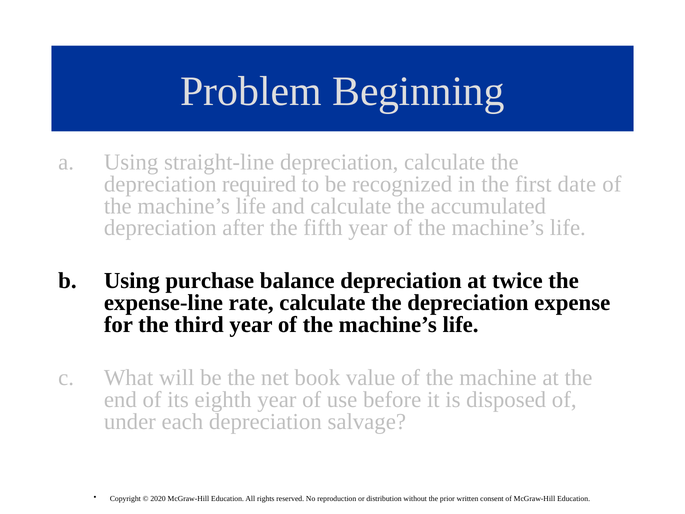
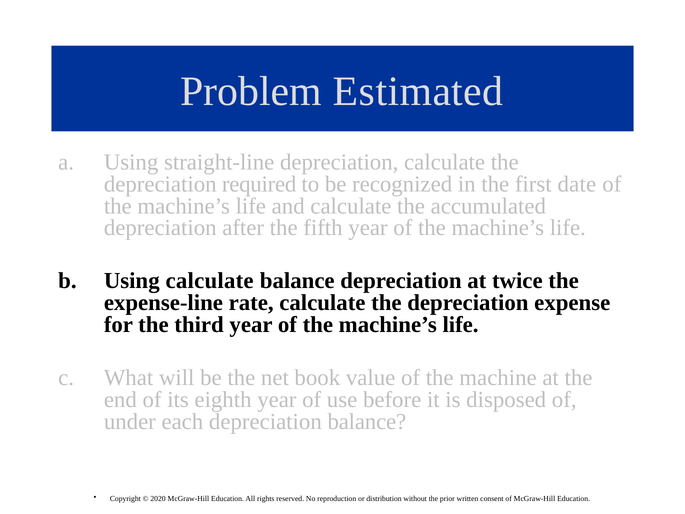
Beginning: Beginning -> Estimated
Using purchase: purchase -> calculate
depreciation salvage: salvage -> balance
